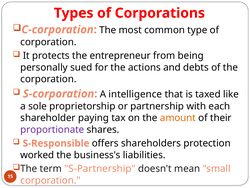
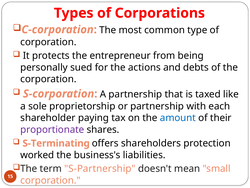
A intelligence: intelligence -> partnership
amount colour: orange -> blue
S-Responsible: S-Responsible -> S-Terminating
